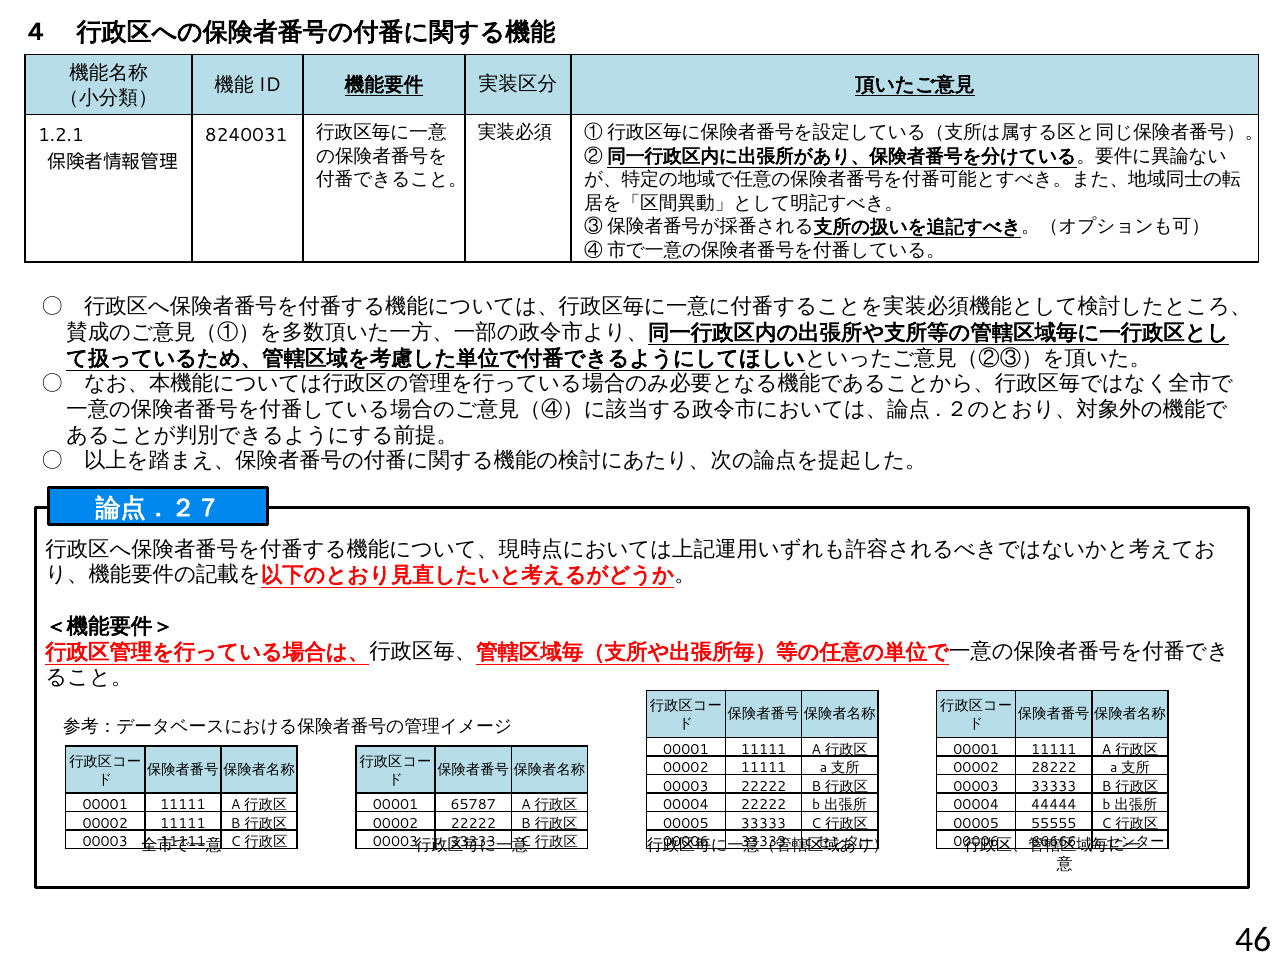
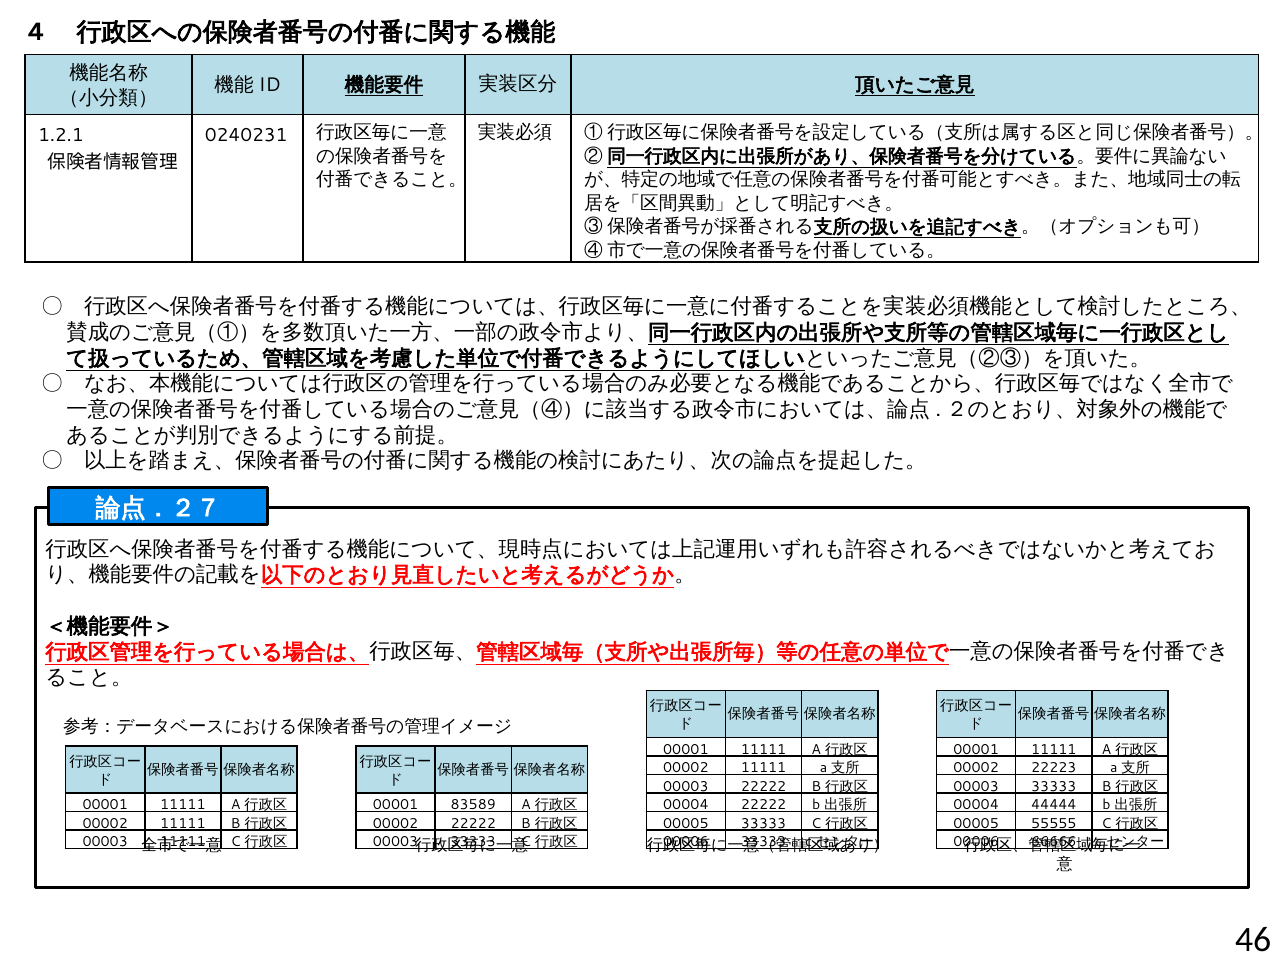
8240031: 8240031 -> 0240231
28222: 28222 -> 22223
65787: 65787 -> 83589
